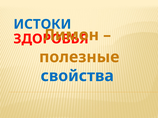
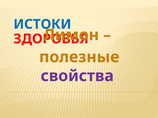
свойства colour: blue -> purple
